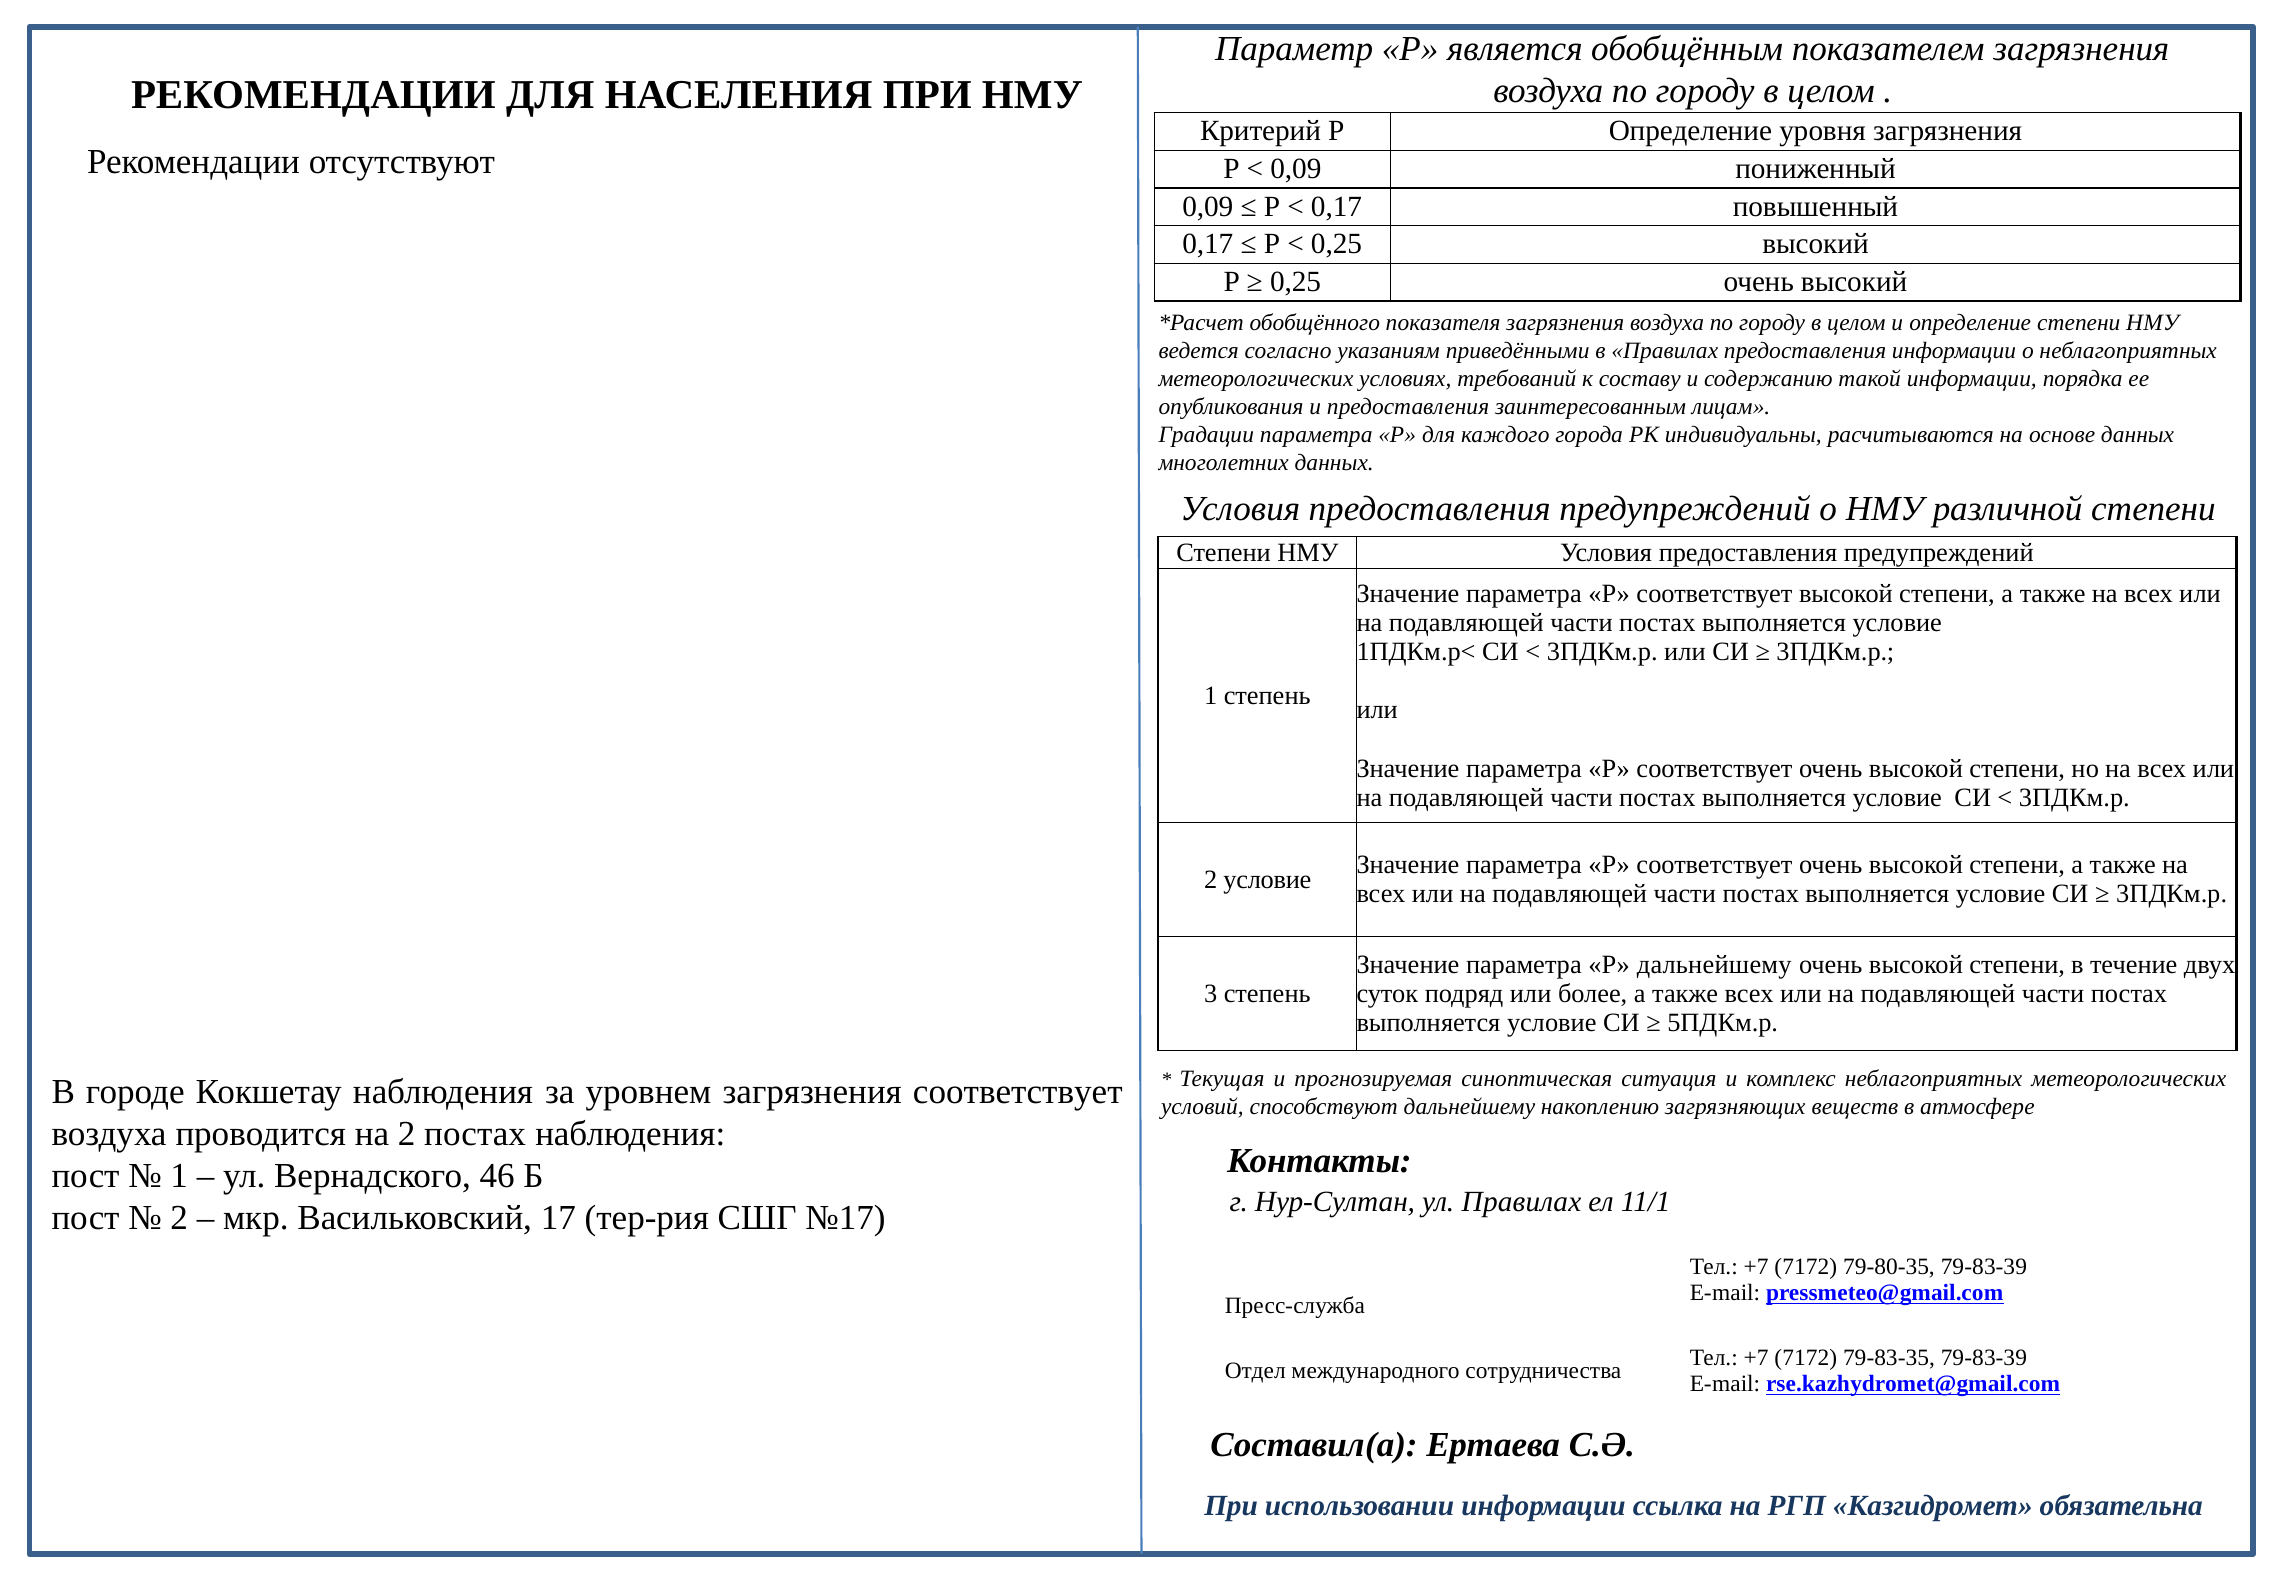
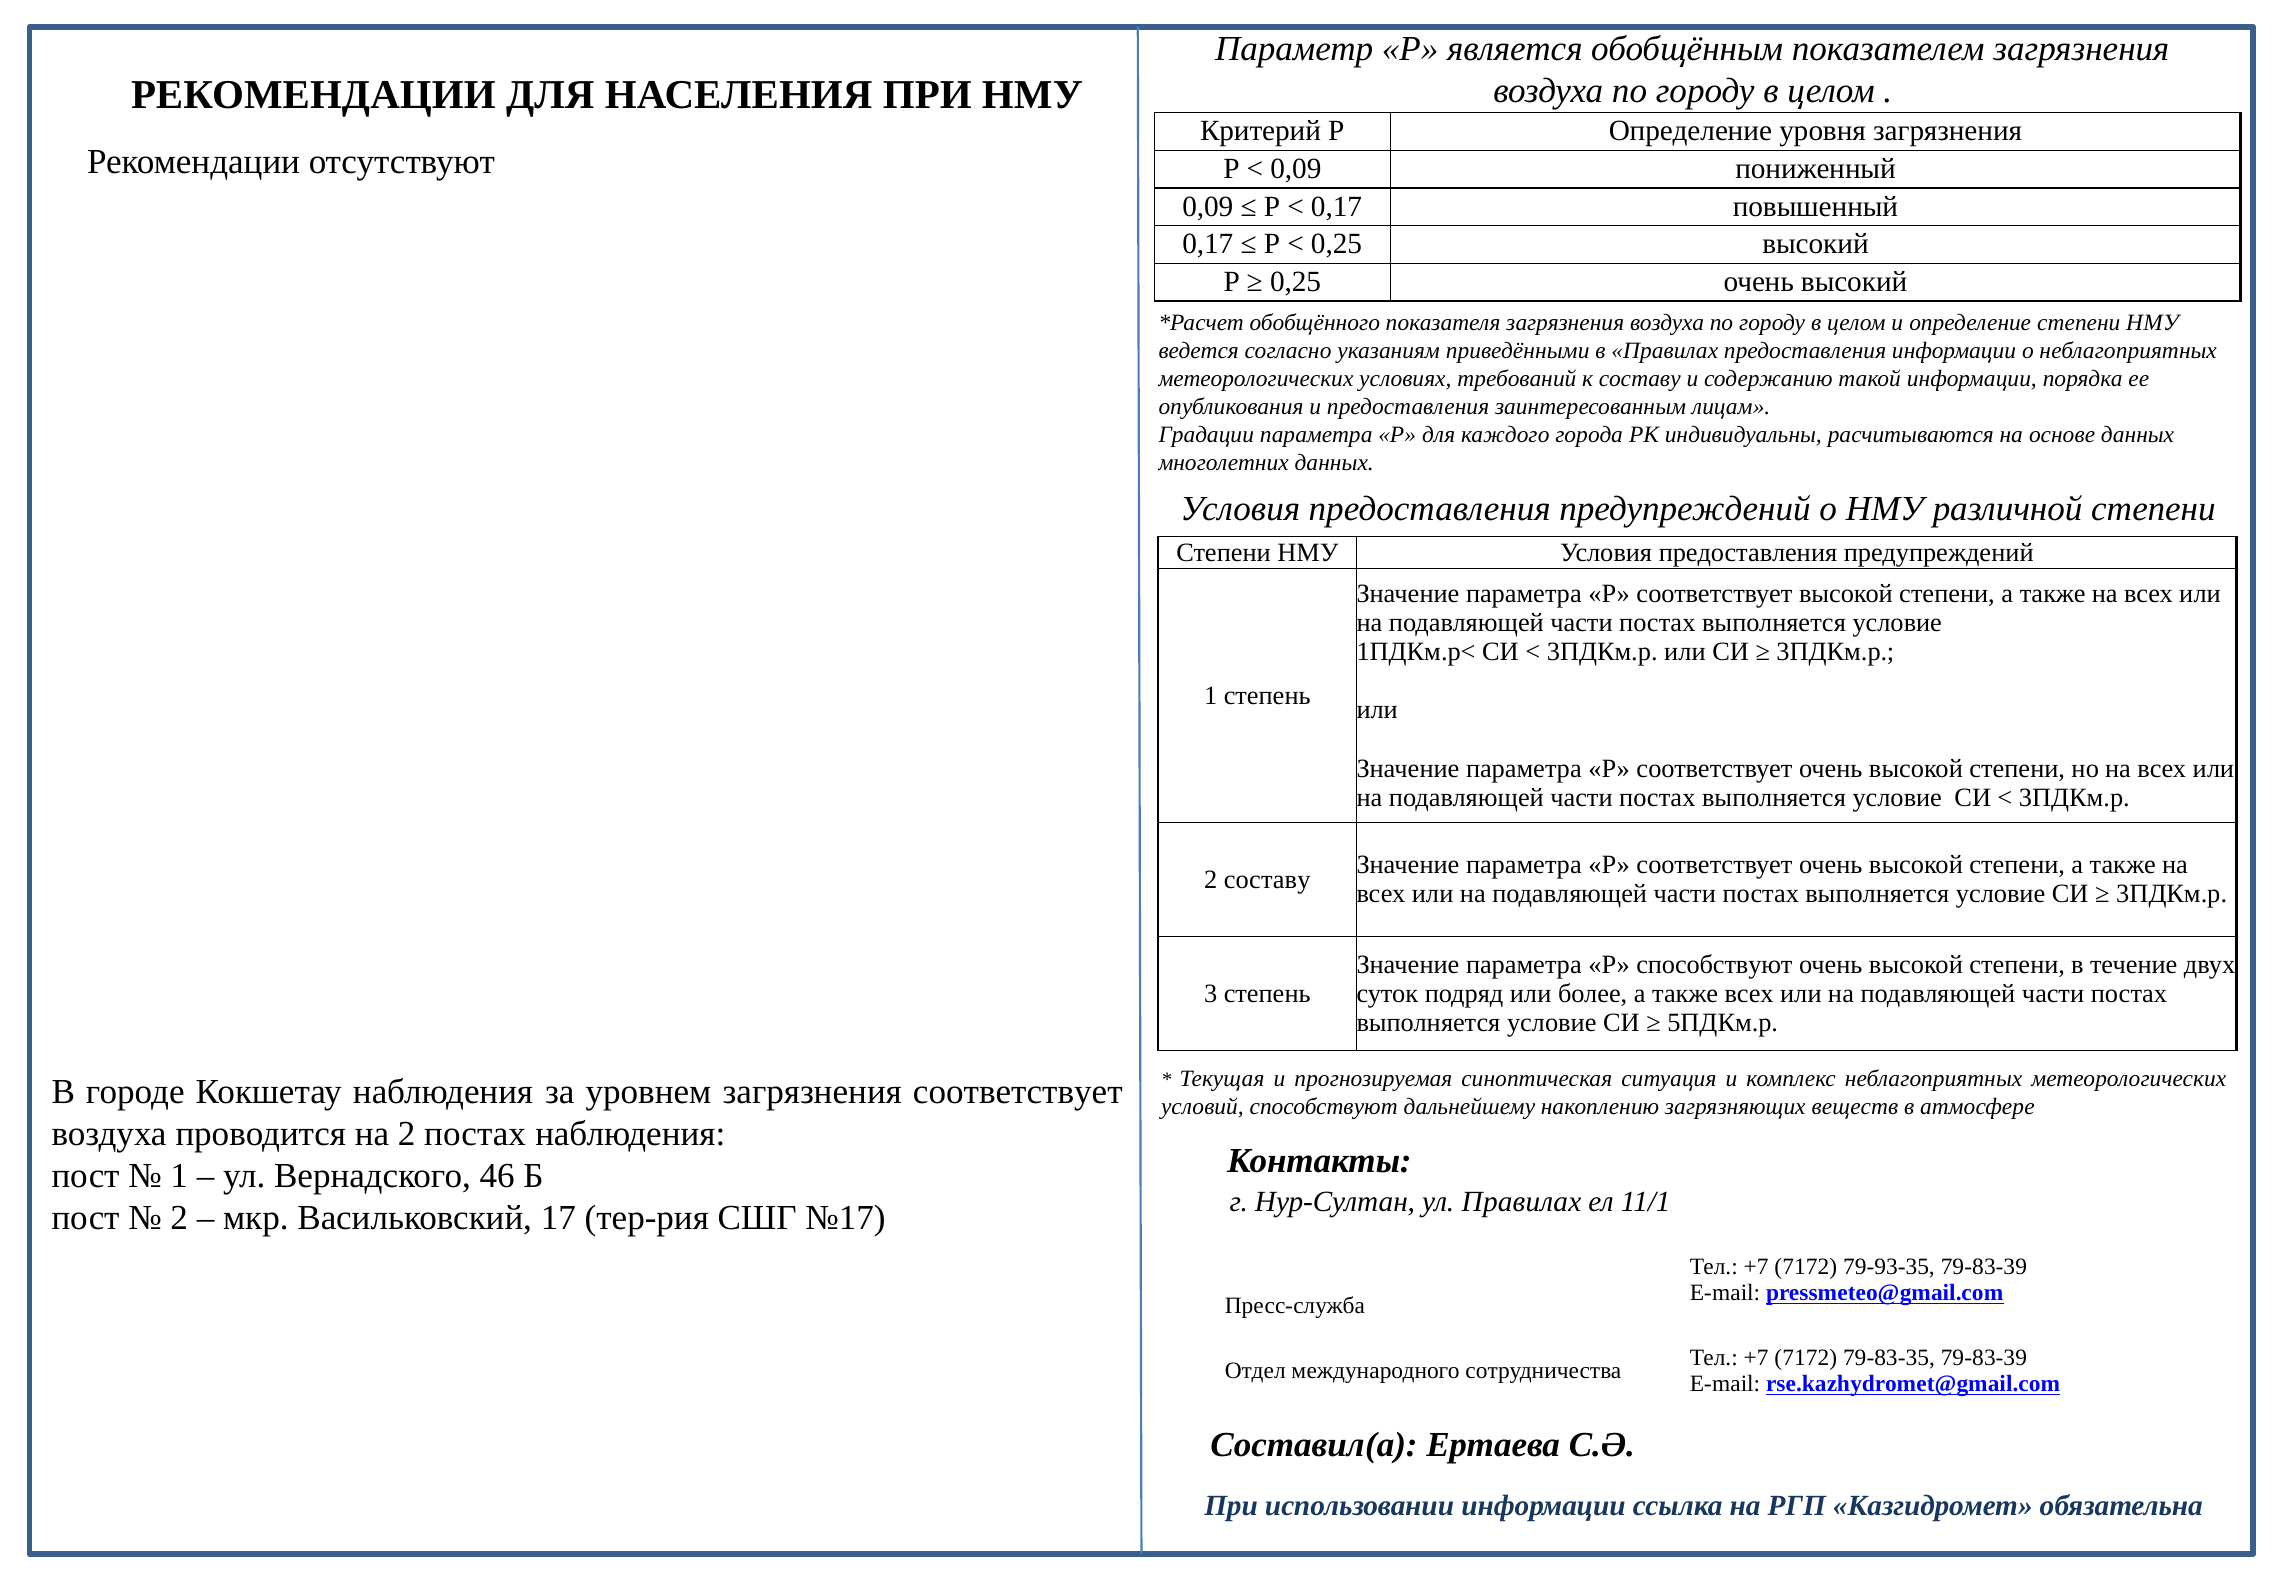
2 условие: условие -> составу
Р дальнейшему: дальнейшему -> способствуют
79-80-35: 79-80-35 -> 79-93-35
